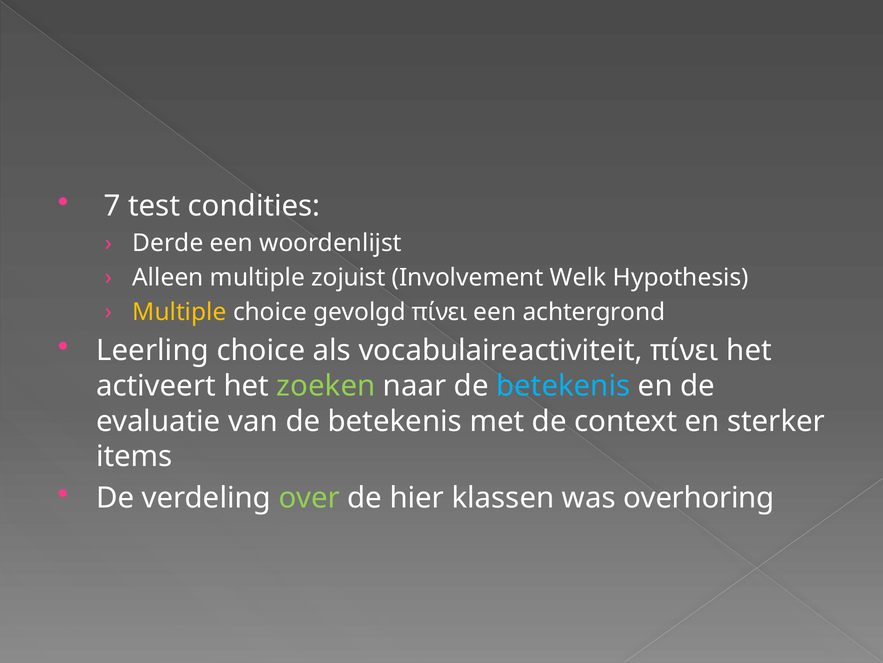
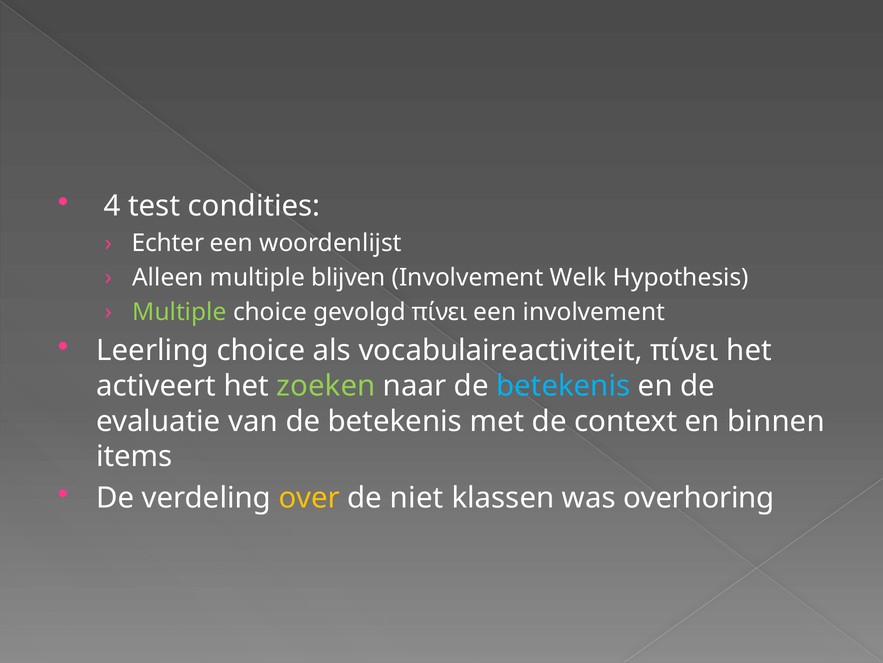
7: 7 -> 4
Derde: Derde -> Echter
zojuist: zojuist -> blijven
Multiple at (179, 312) colour: yellow -> light green
een achtergrond: achtergrond -> involvement
sterker: sterker -> binnen
over colour: light green -> yellow
hier: hier -> niet
